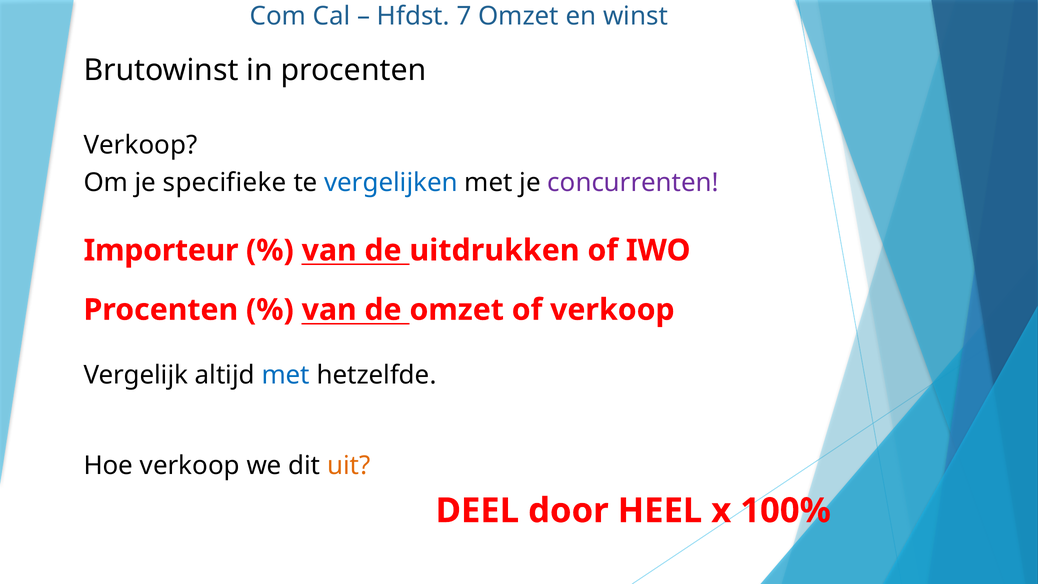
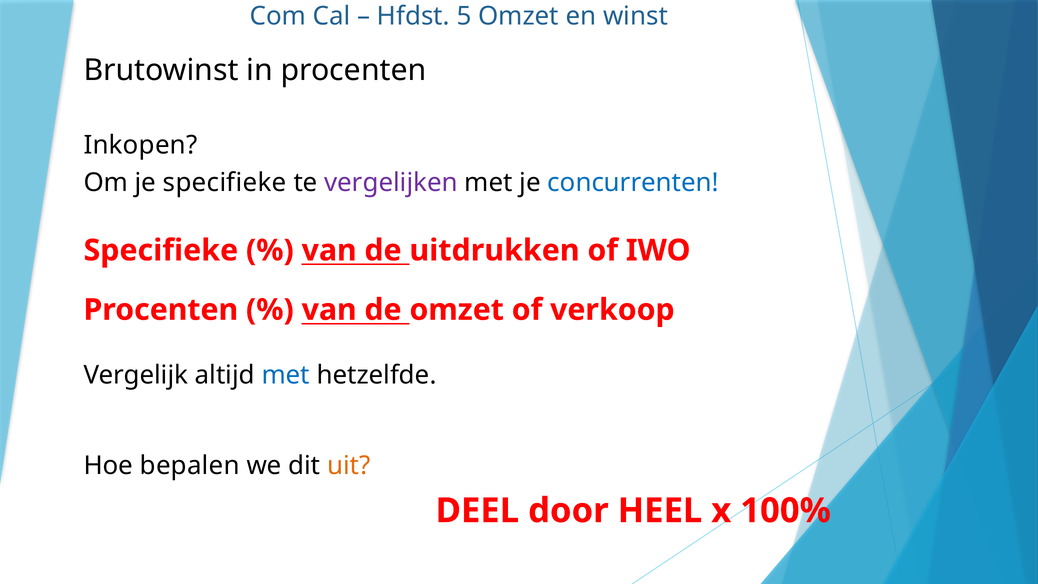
7: 7 -> 5
Verkoop at (141, 145): Verkoop -> Inkopen
vergelijken colour: blue -> purple
concurrenten colour: purple -> blue
Importeur at (161, 250): Importeur -> Specifieke
Hoe verkoop: verkoop -> bepalen
